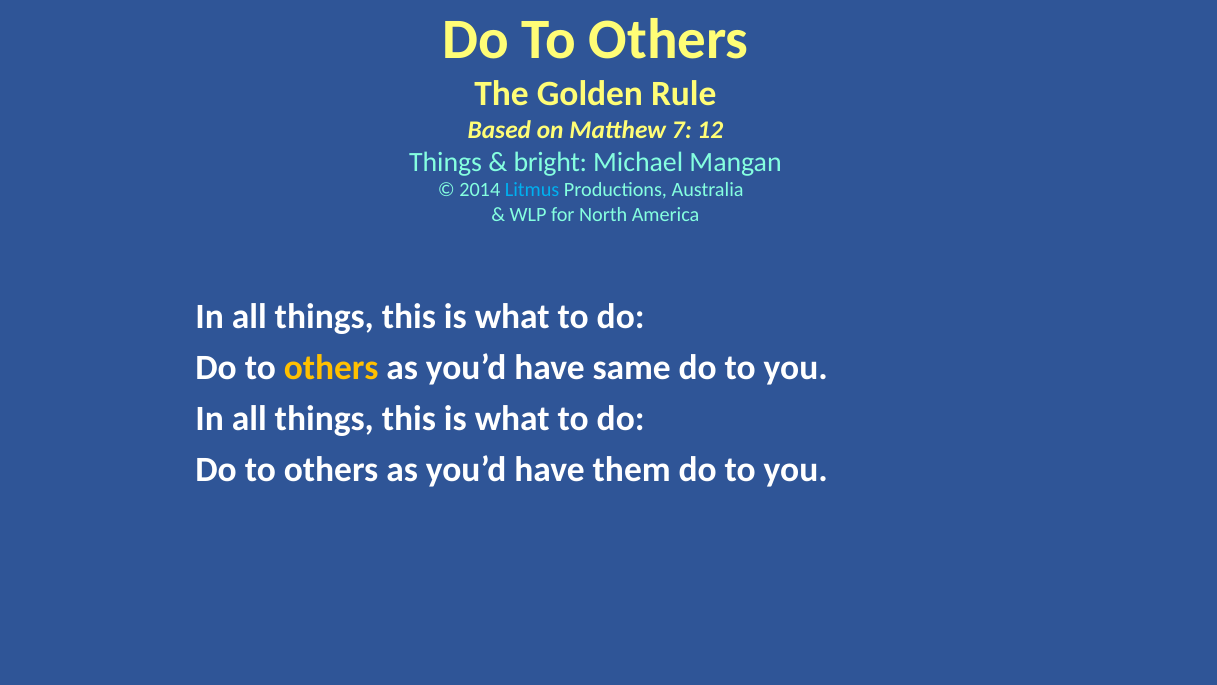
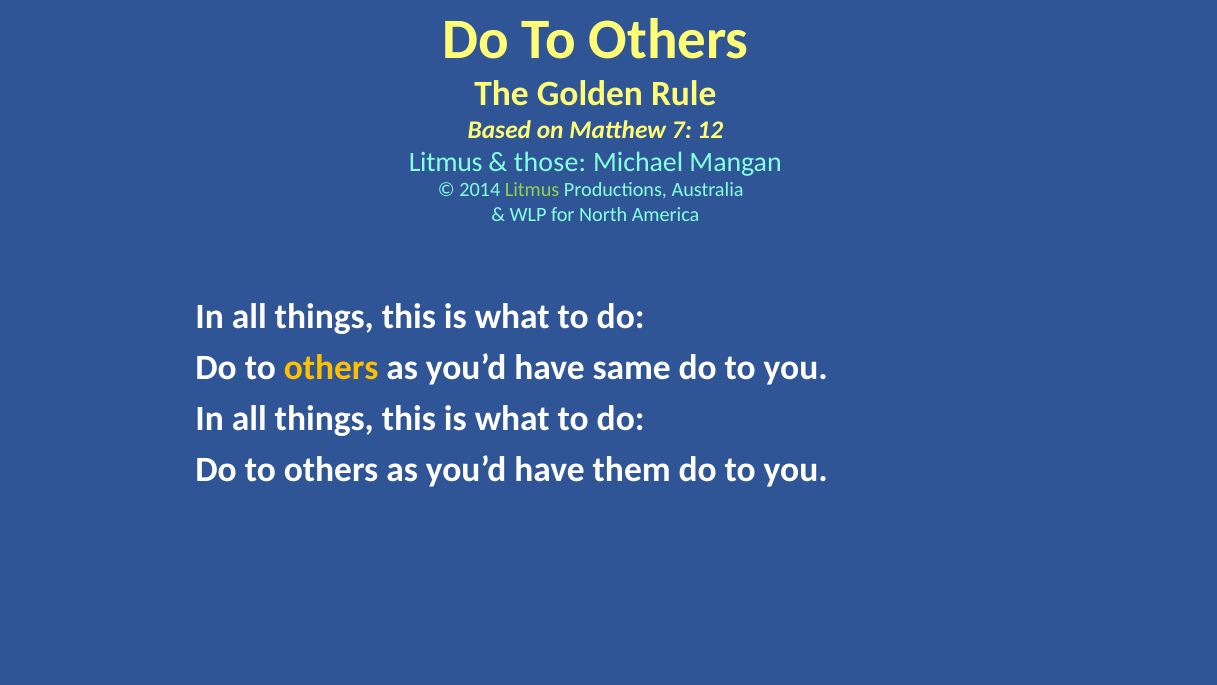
Things at (446, 162): Things -> Litmus
bright: bright -> those
Litmus at (532, 190) colour: light blue -> light green
